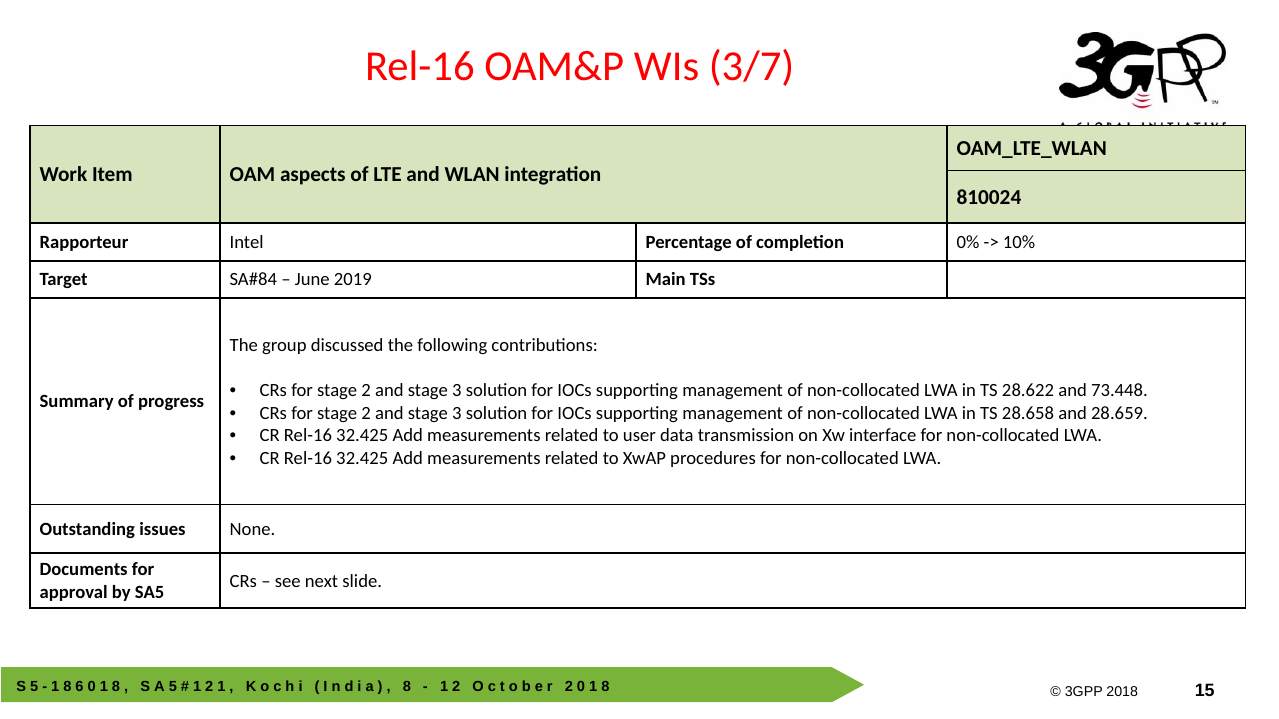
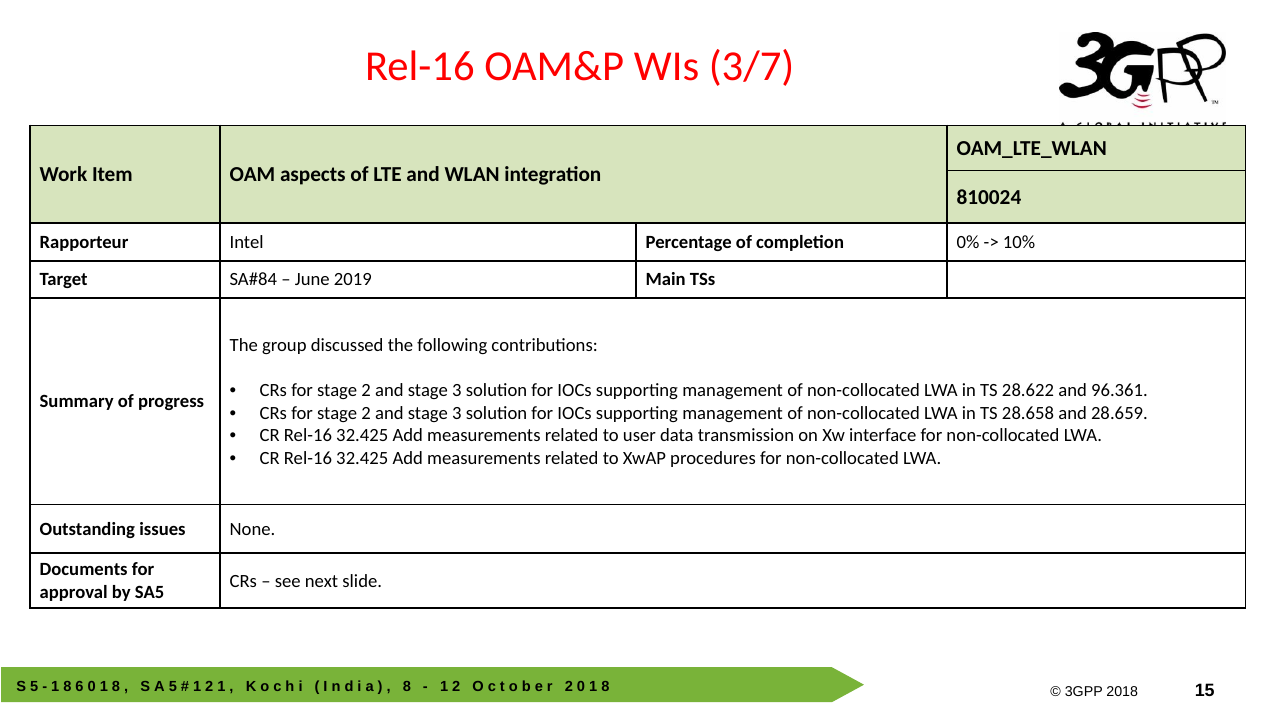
73.448: 73.448 -> 96.361
